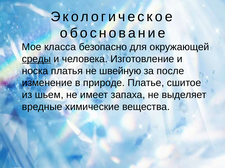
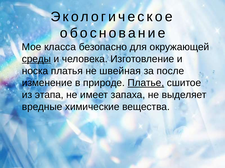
швейную: швейную -> швейная
Платье underline: none -> present
шьем: шьем -> этапа
